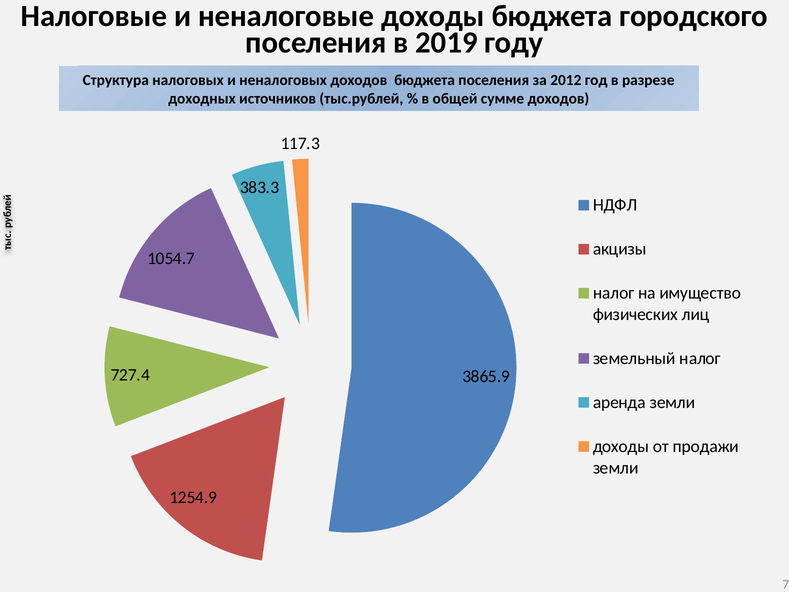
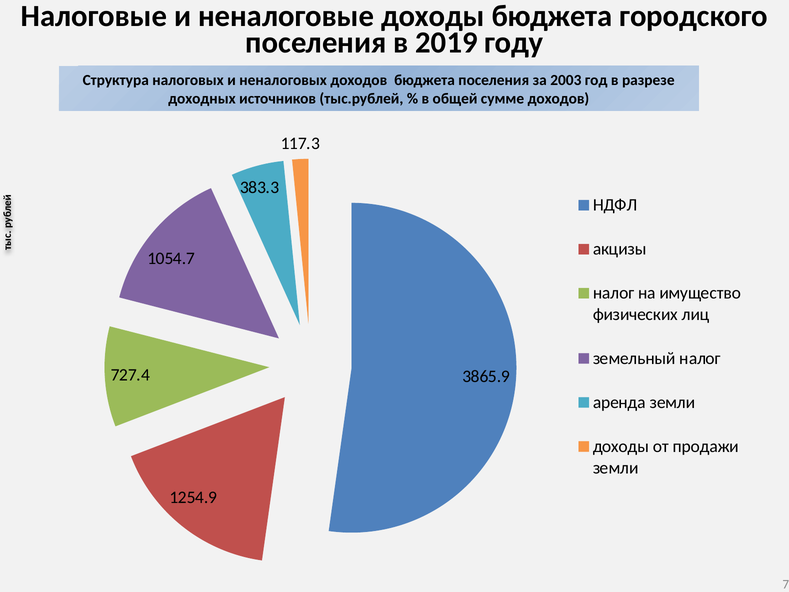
2012: 2012 -> 2003
